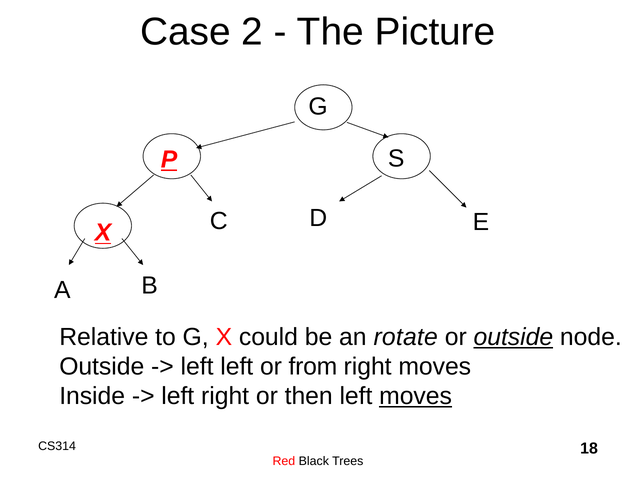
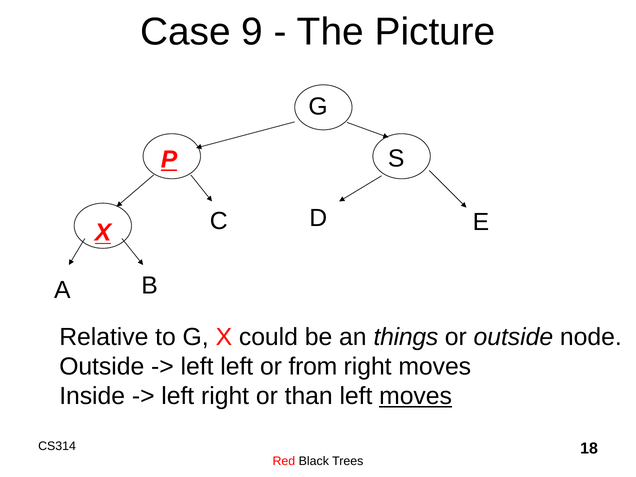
2: 2 -> 9
rotate: rotate -> things
outside at (513, 337) underline: present -> none
then: then -> than
